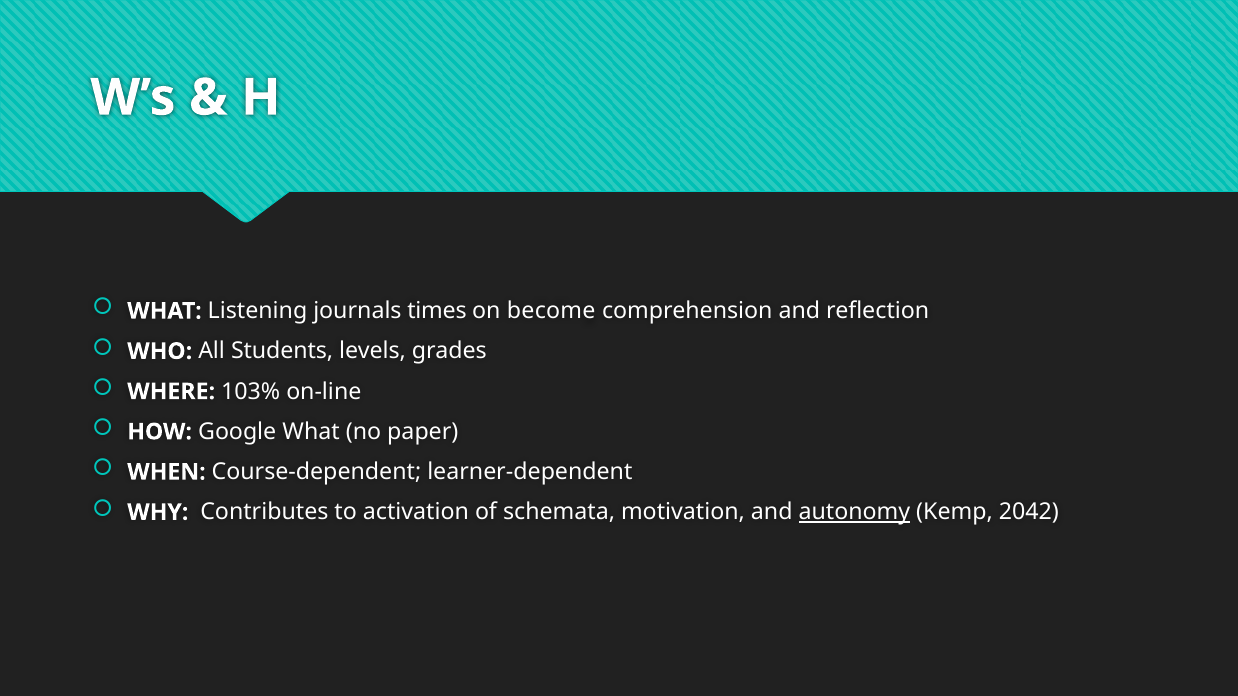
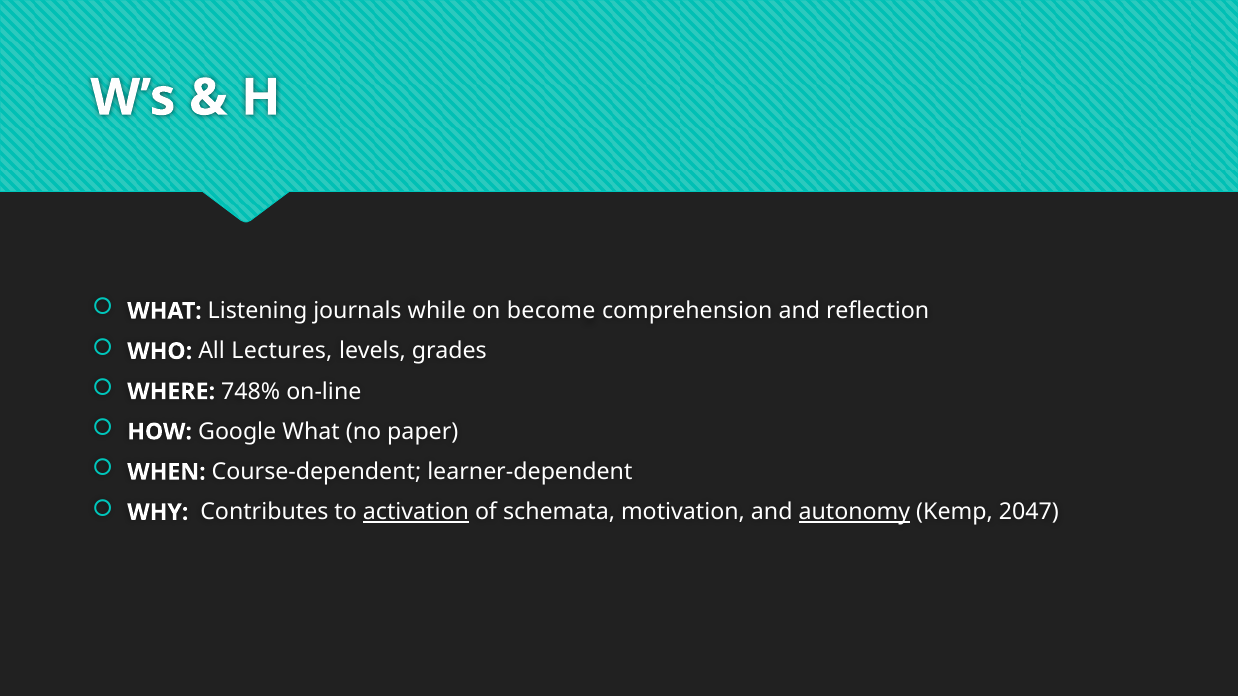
times: times -> while
Students: Students -> Lectures
103%: 103% -> 748%
activation underline: none -> present
2042: 2042 -> 2047
